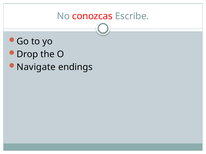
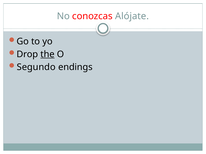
Escribe: Escribe -> Alójate
the underline: none -> present
Navigate: Navigate -> Segundo
